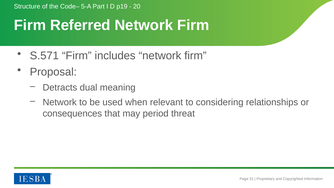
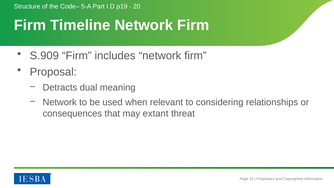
Referred: Referred -> Timeline
S.571: S.571 -> S.909
period: period -> extant
